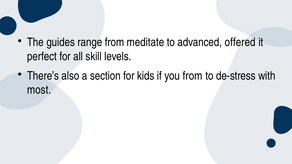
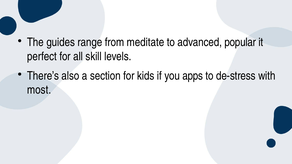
offered: offered -> popular
you from: from -> apps
